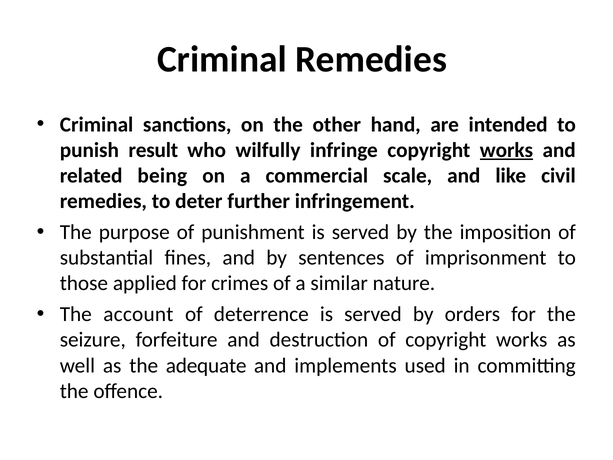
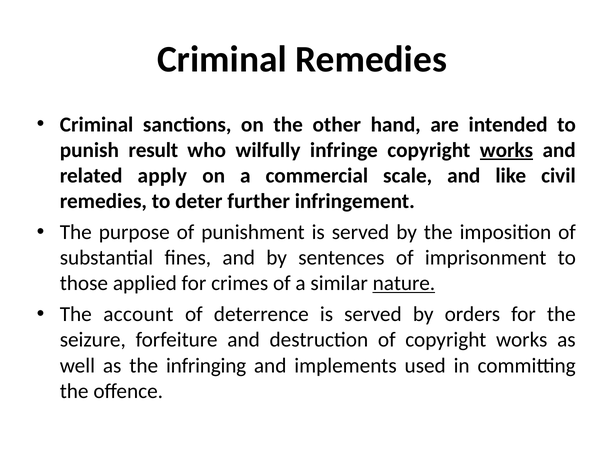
being: being -> apply
nature underline: none -> present
adequate: adequate -> infringing
